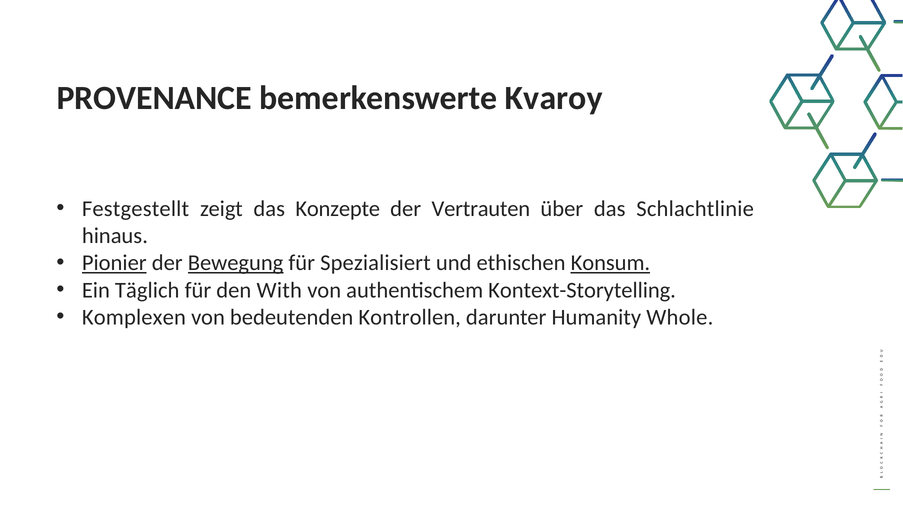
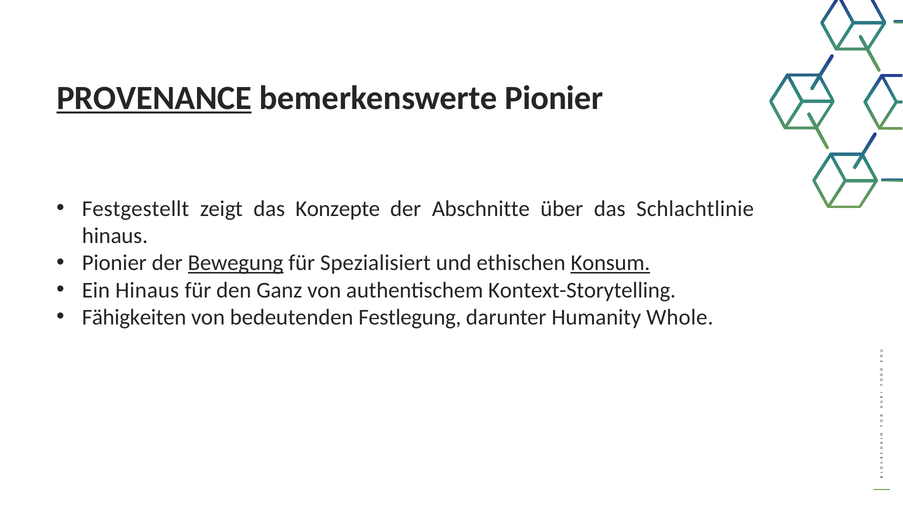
PROVENANCE underline: none -> present
bemerkenswerte Kvaroy: Kvaroy -> Pionier
Vertrauten: Vertrauten -> Abschnitte
Pionier at (114, 263) underline: present -> none
Ein Täglich: Täglich -> Hinaus
With: With -> Ganz
Komplexen: Komplexen -> Fähigkeiten
Kontrollen: Kontrollen -> Festlegung
